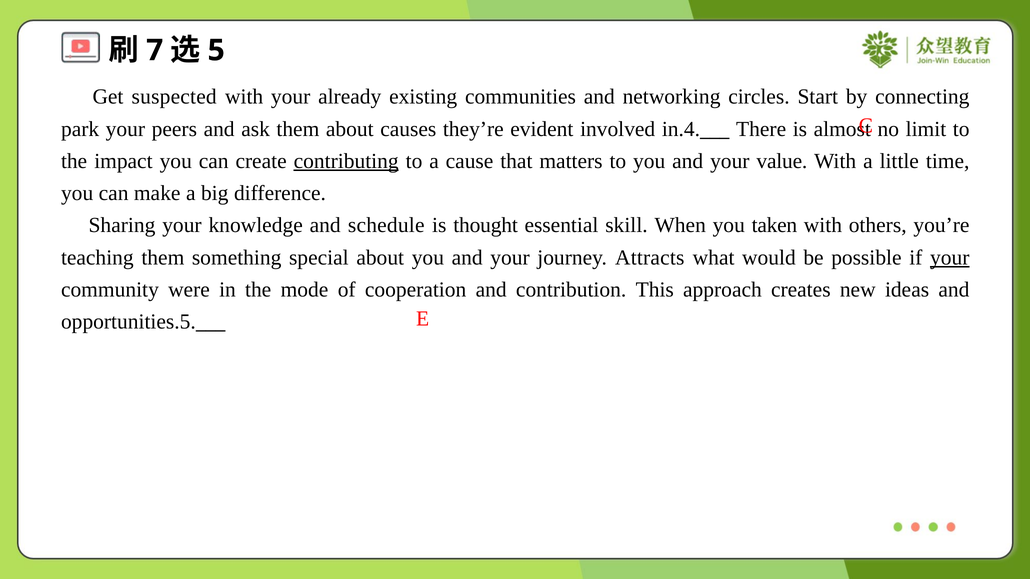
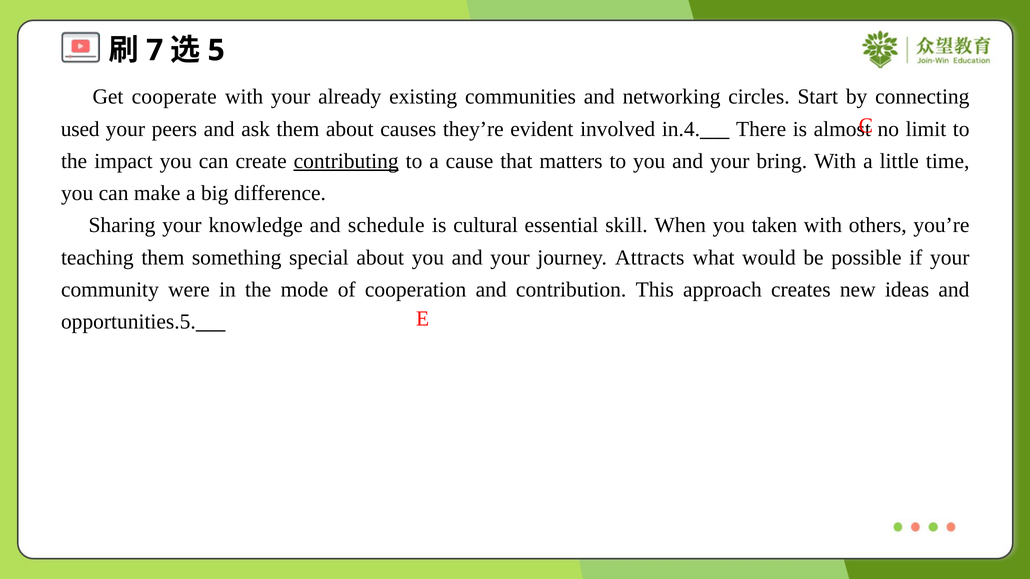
suspected: suspected -> cooperate
park: park -> used
value: value -> bring
thought: thought -> cultural
your at (950, 258) underline: present -> none
